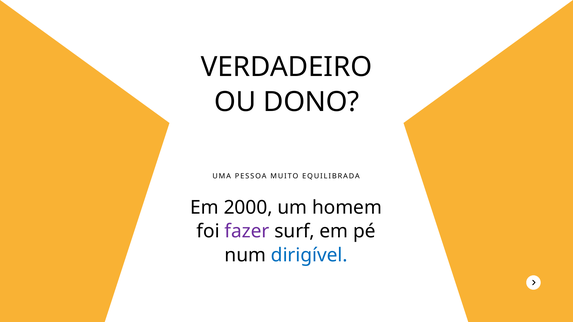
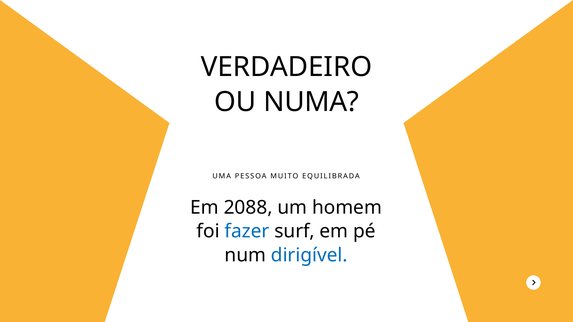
DONO: DONO -> NUMA
2000: 2000 -> 2088
fazer colour: purple -> blue
